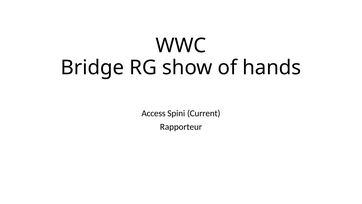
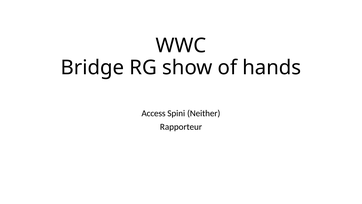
Current: Current -> Neither
